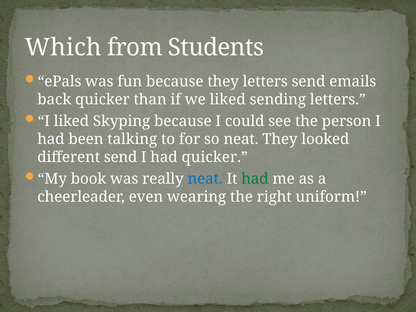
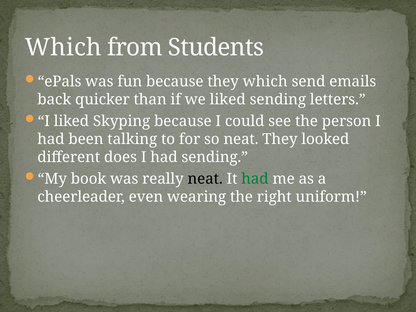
they letters: letters -> which
different send: send -> does
had quicker: quicker -> sending
neat at (205, 179) colour: blue -> black
